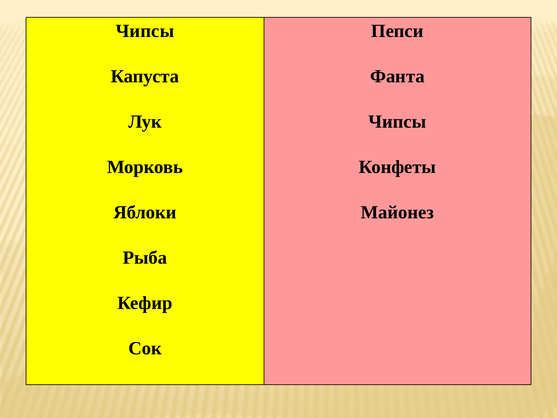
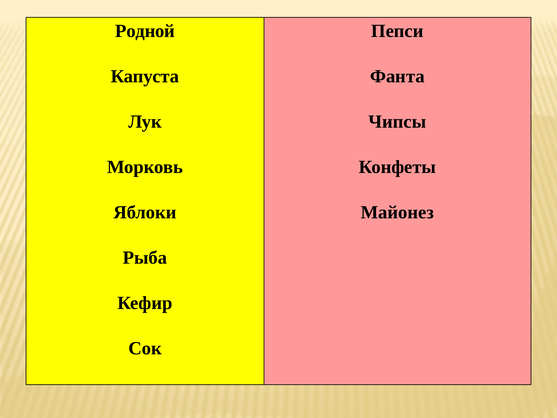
Чипсы at (145, 31): Чипсы -> Родной
